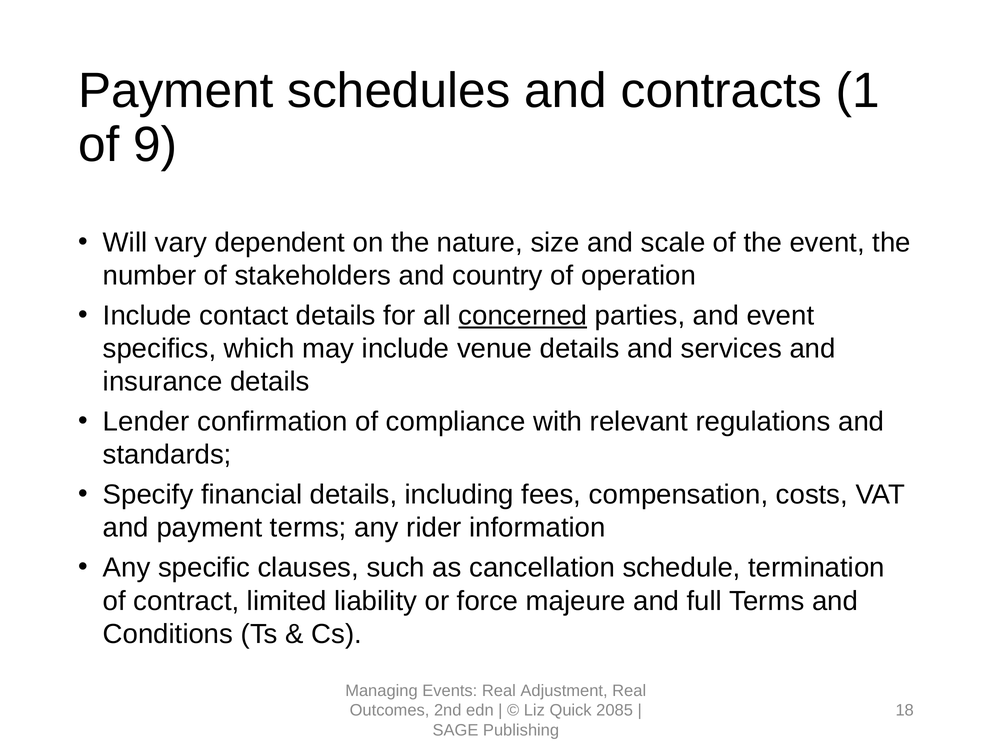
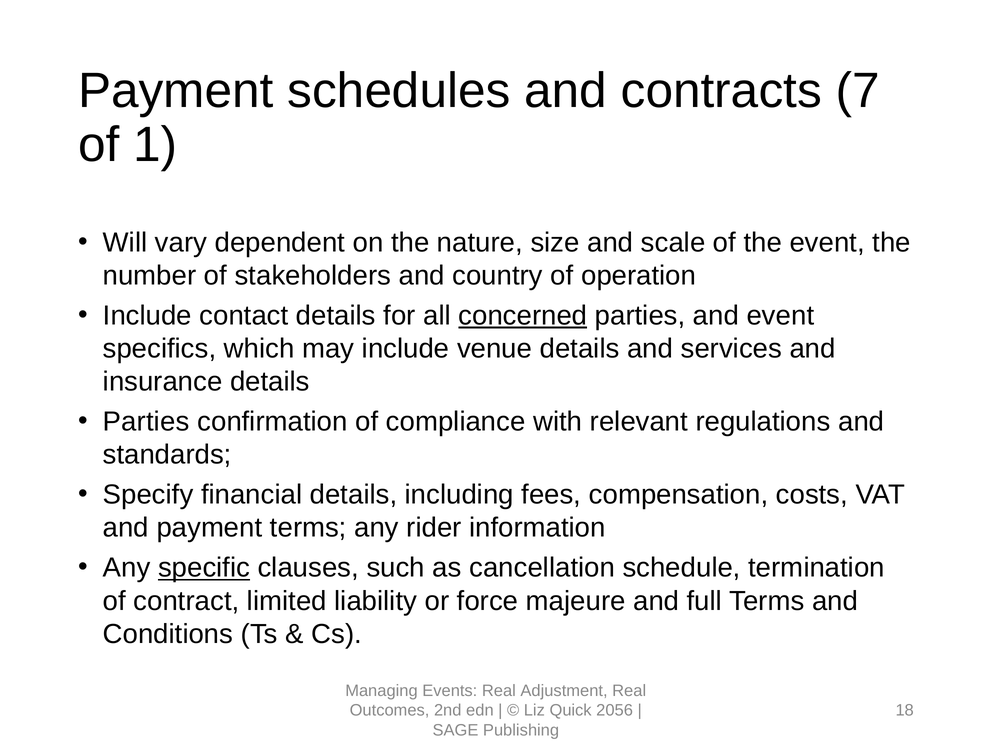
1: 1 -> 7
9: 9 -> 1
Lender at (146, 422): Lender -> Parties
specific underline: none -> present
2085: 2085 -> 2056
